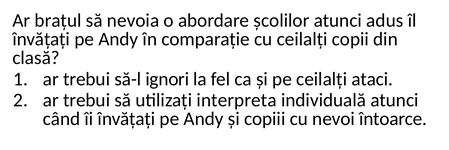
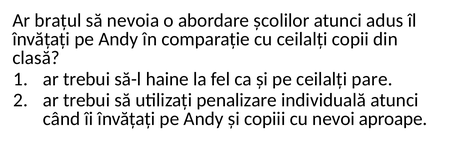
ignori: ignori -> haine
ataci: ataci -> pare
interpreta: interpreta -> penalizare
întoarce: întoarce -> aproape
